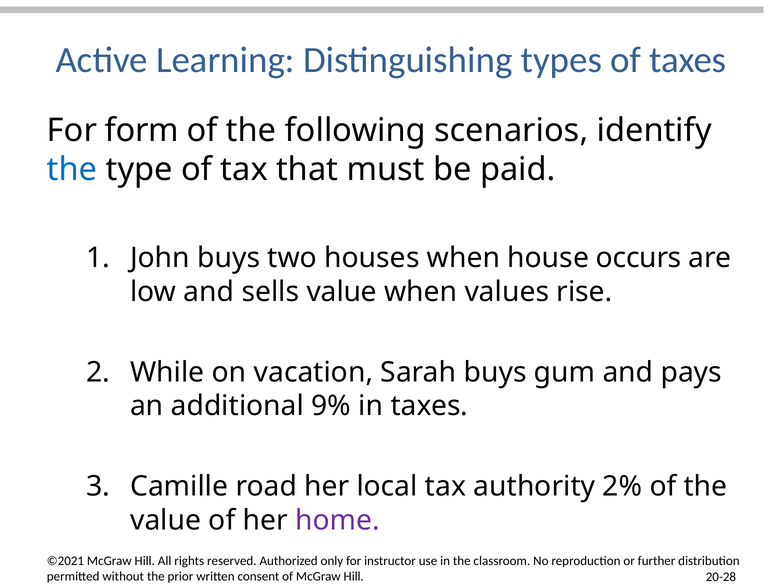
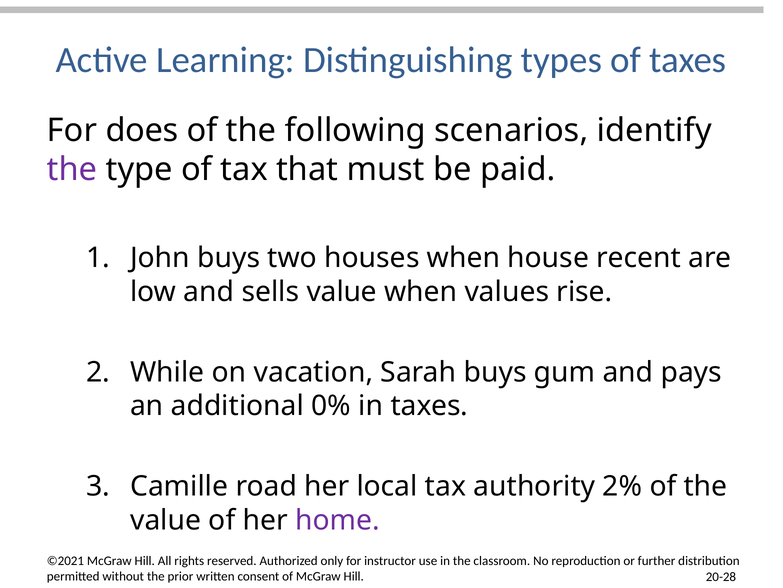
form: form -> does
the at (72, 169) colour: blue -> purple
occurs: occurs -> recent
9%: 9% -> 0%
